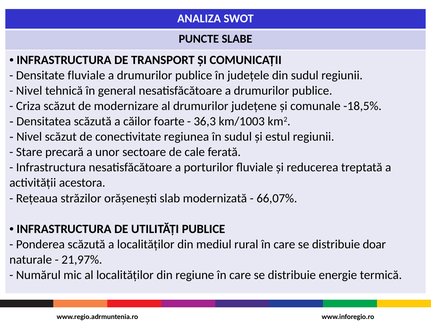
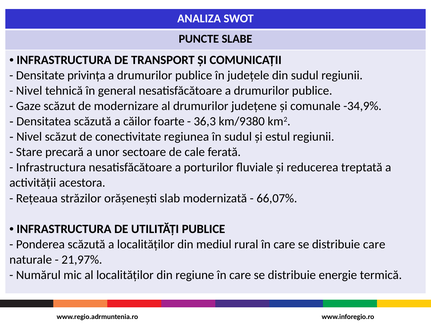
Densitate fluviale: fluviale -> privinţa
Criza: Criza -> Gaze
-18,5%: -18,5% -> -34,9%
km/1003: km/1003 -> km/9380
distribuie doar: doar -> care
